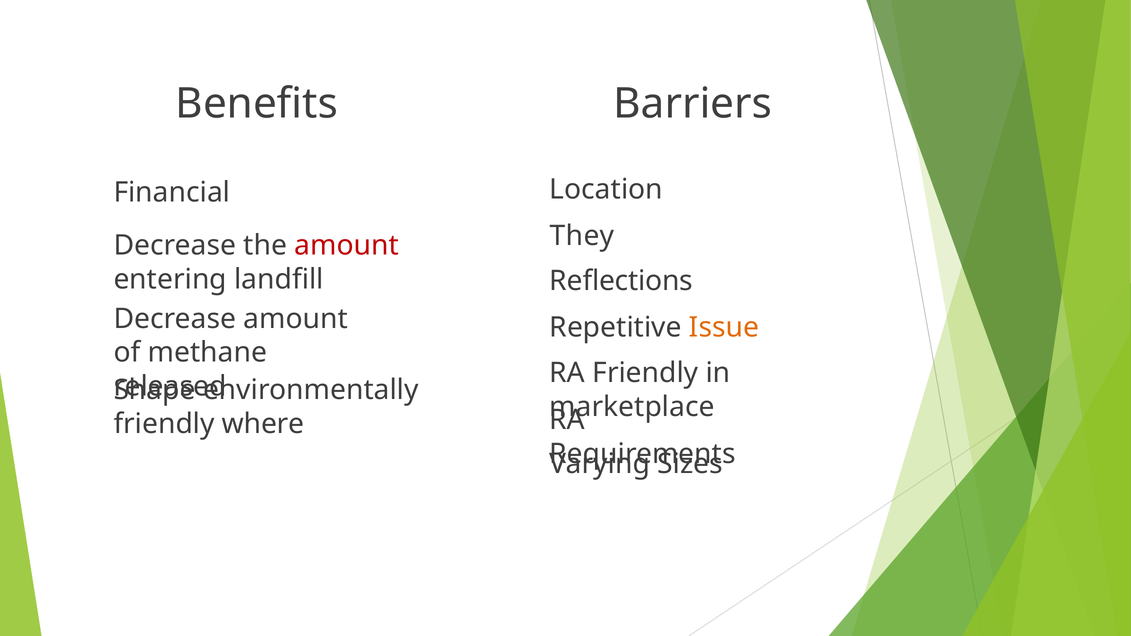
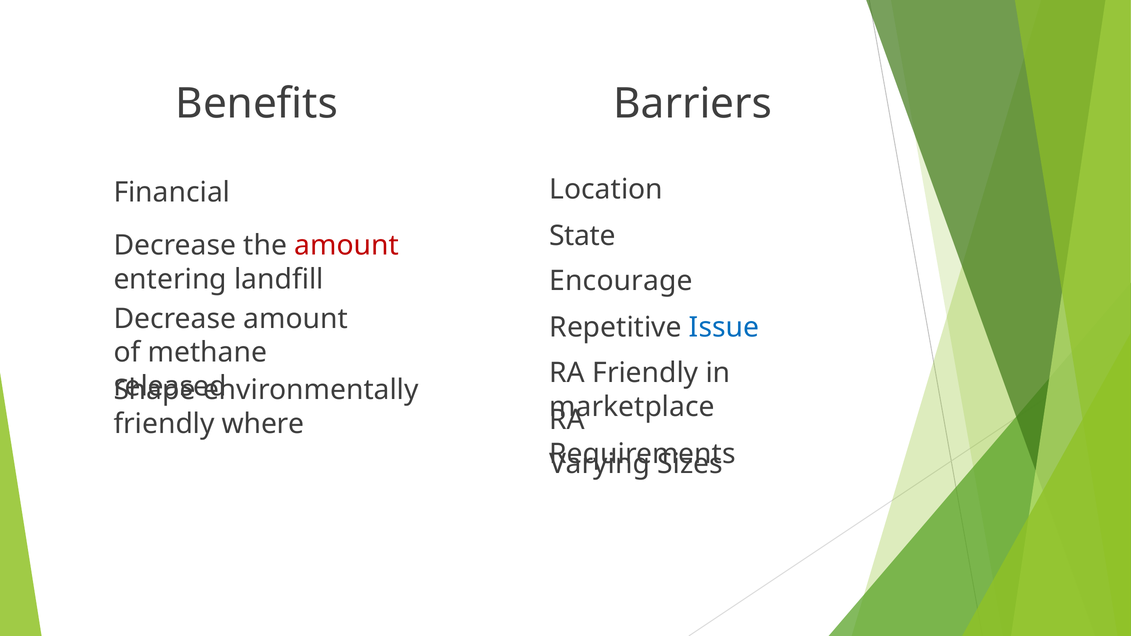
They: They -> State
Reflections: Reflections -> Encourage
Issue colour: orange -> blue
